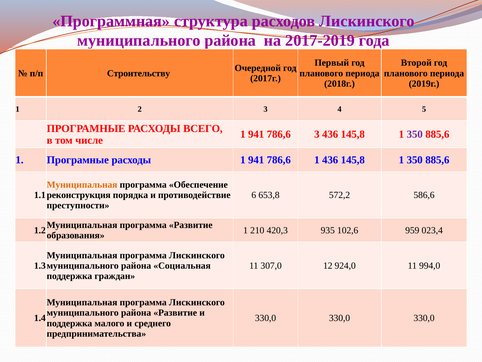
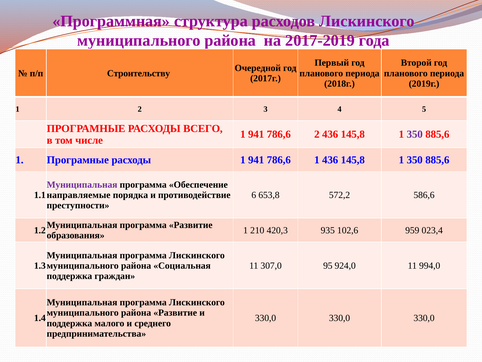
786,6 3: 3 -> 2
Муниципальная at (82, 184) colour: orange -> purple
реконструкция: реконструкция -> направляемые
12: 12 -> 95
